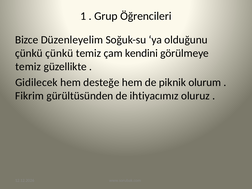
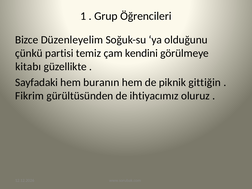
çünkü çünkü: çünkü -> partisi
temiz at (28, 67): temiz -> kitabı
Gidilecek: Gidilecek -> Sayfadaki
desteğe: desteğe -> buranın
olurum: olurum -> gittiğin
